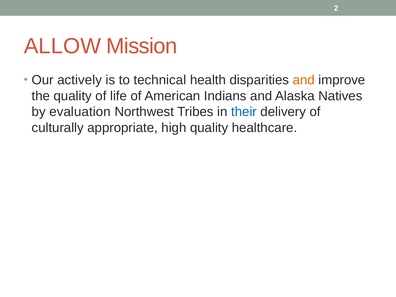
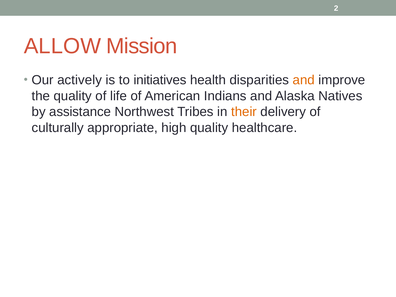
technical: technical -> initiatives
evaluation: evaluation -> assistance
their colour: blue -> orange
